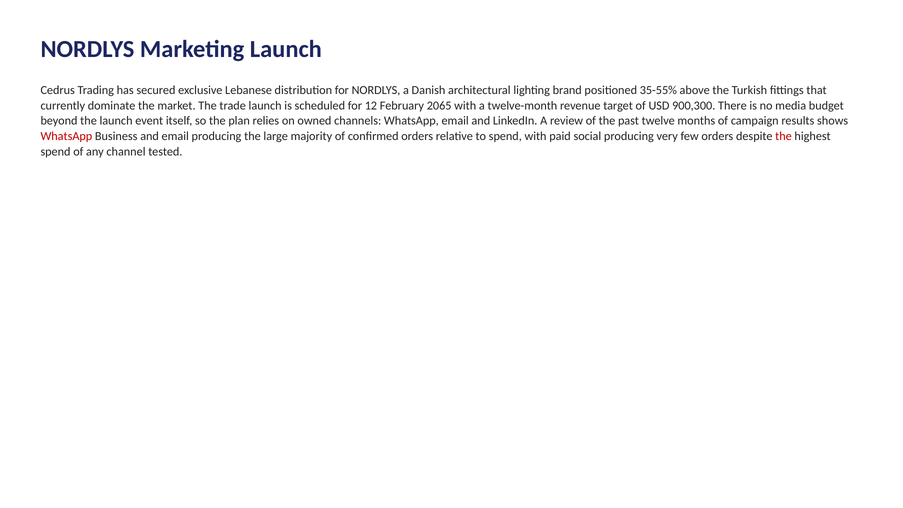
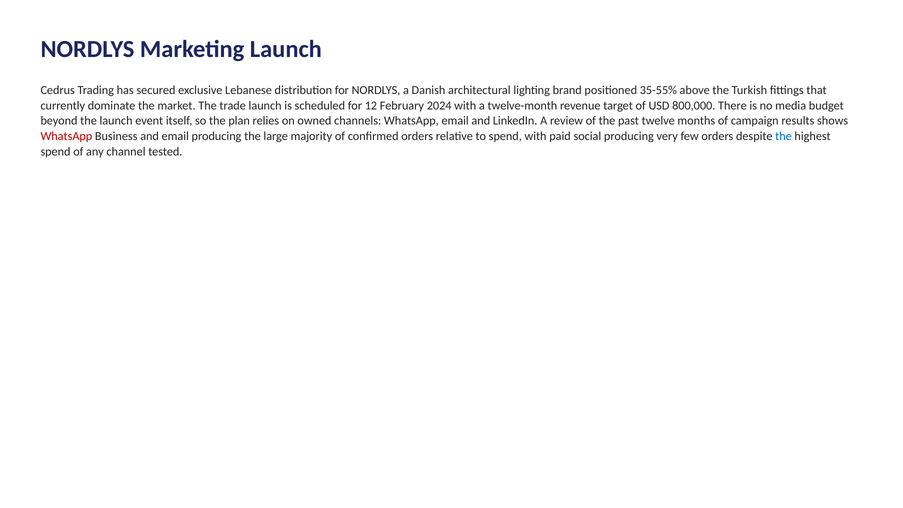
2065: 2065 -> 2024
900,300: 900,300 -> 800,000
the at (783, 136) colour: red -> blue
